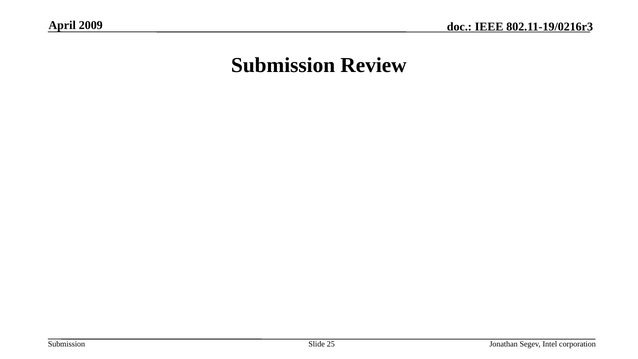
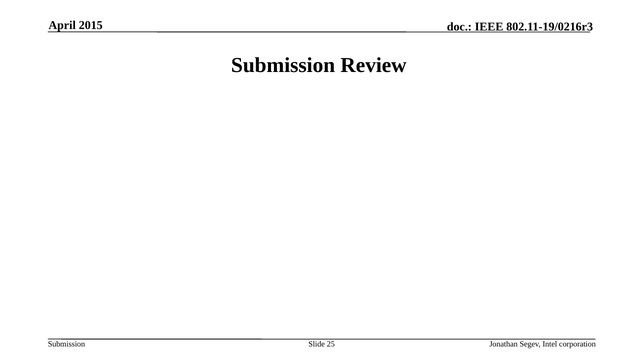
2009: 2009 -> 2015
